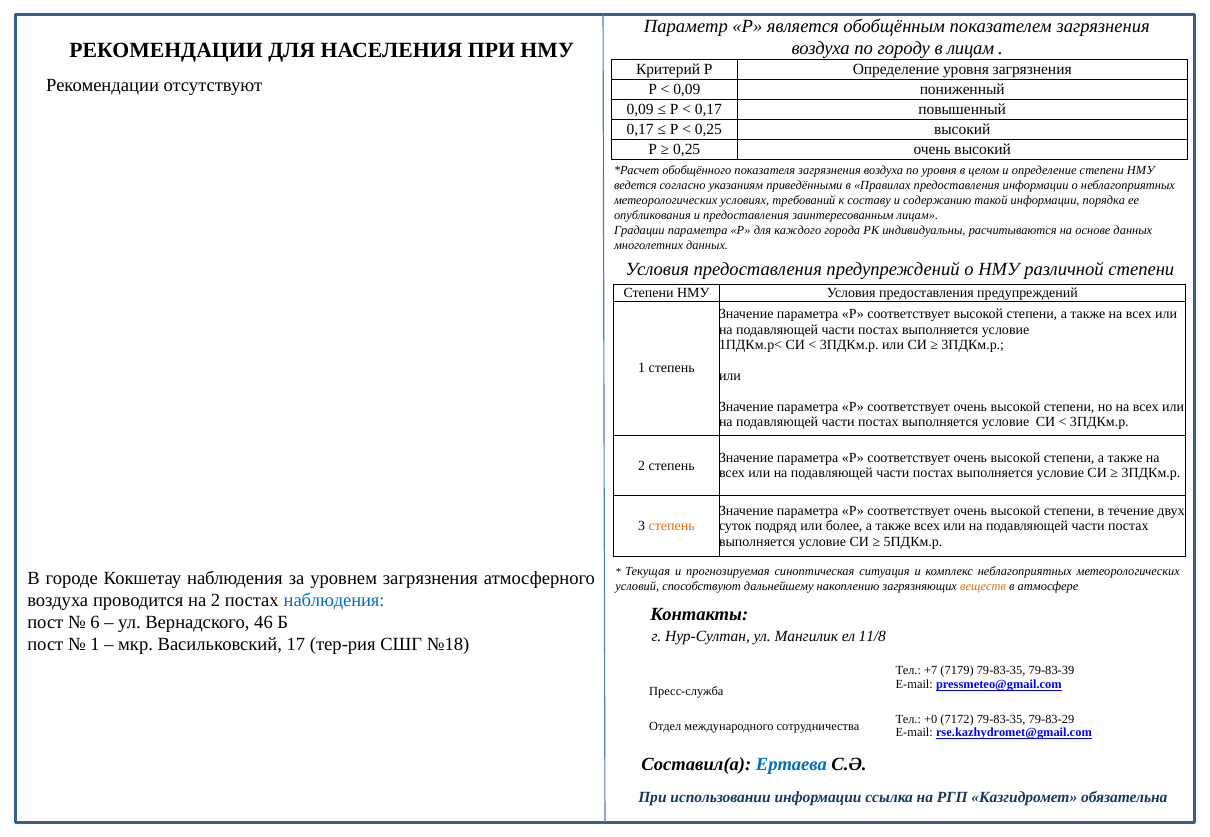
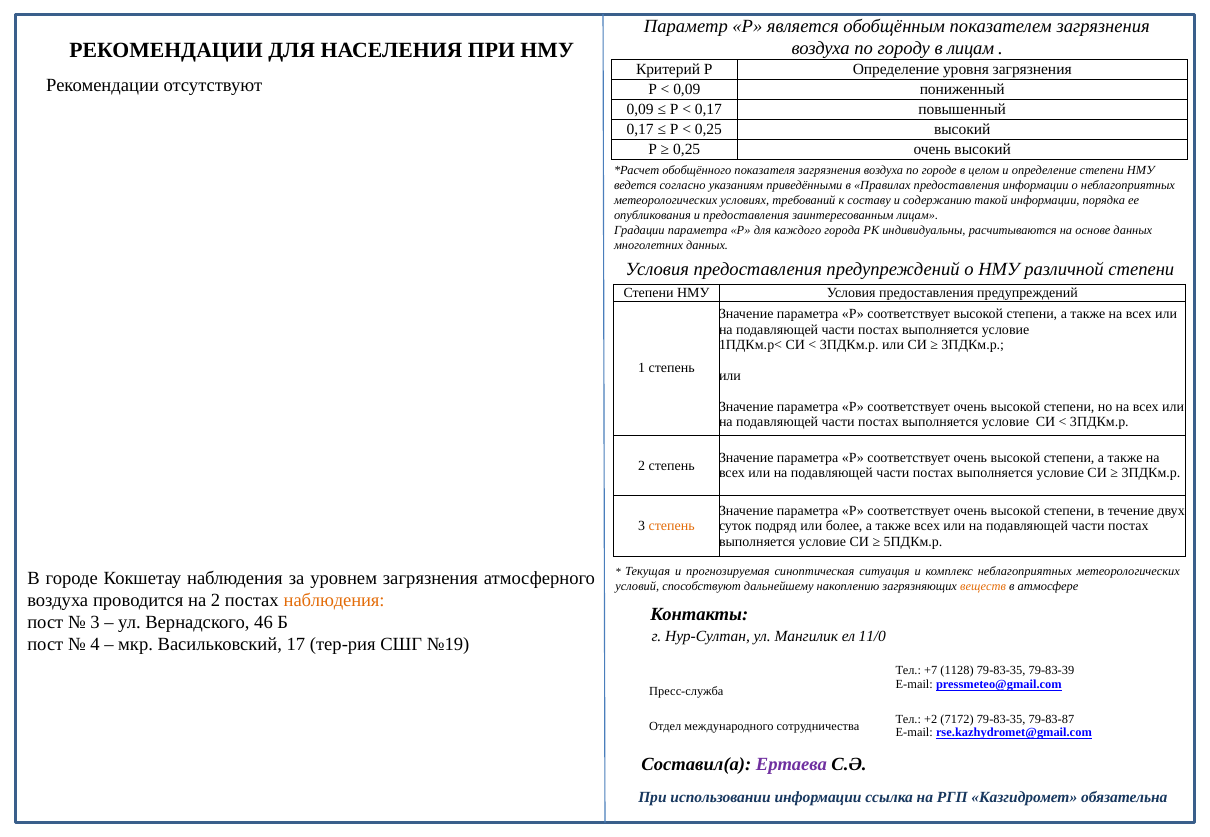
по уровня: уровня -> городе
наблюдения at (334, 601) colour: blue -> orange
6 at (95, 623): 6 -> 3
11/8: 11/8 -> 11/0
1 at (95, 645): 1 -> 4
№18: №18 -> №19
7179: 7179 -> 1128
+0: +0 -> +2
79-83-29: 79-83-29 -> 79-83-87
Ертаева colour: blue -> purple
